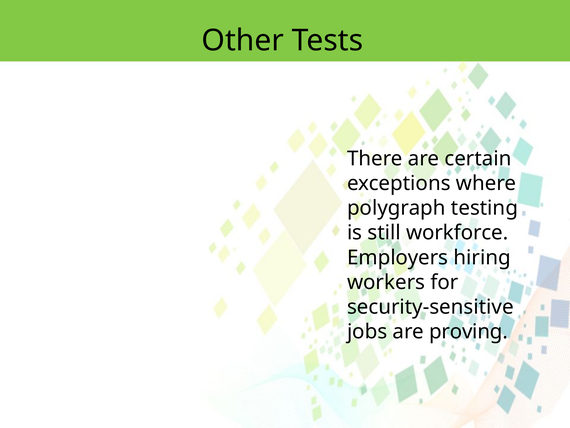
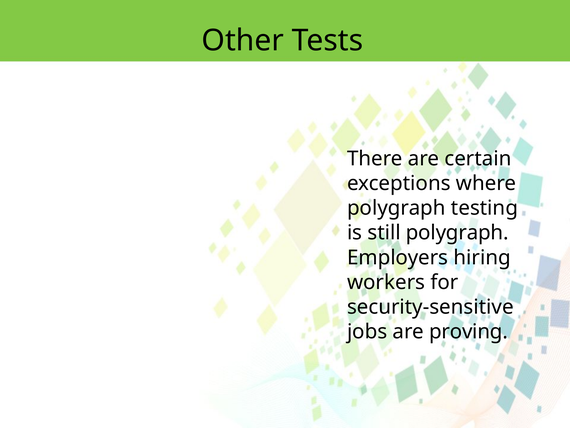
still workforce: workforce -> polygraph
